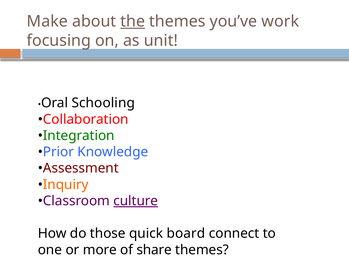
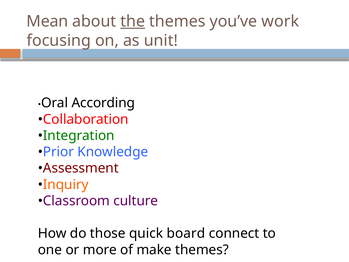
Make: Make -> Mean
Schooling: Schooling -> According
culture underline: present -> none
share: share -> make
